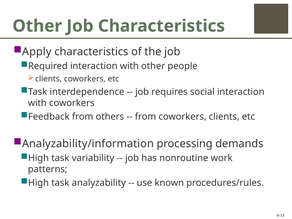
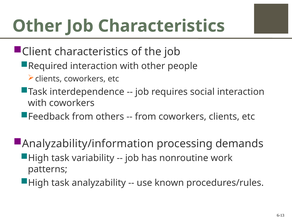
Apply: Apply -> Client
